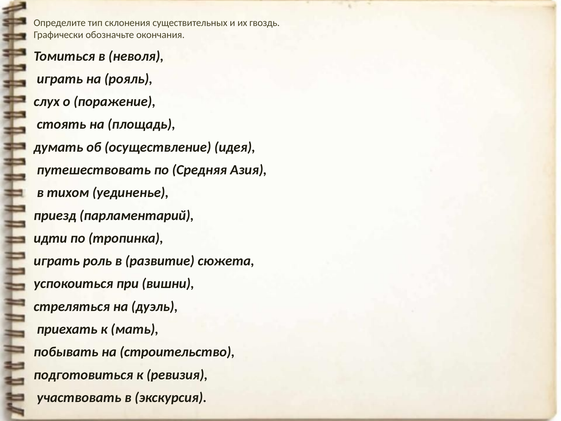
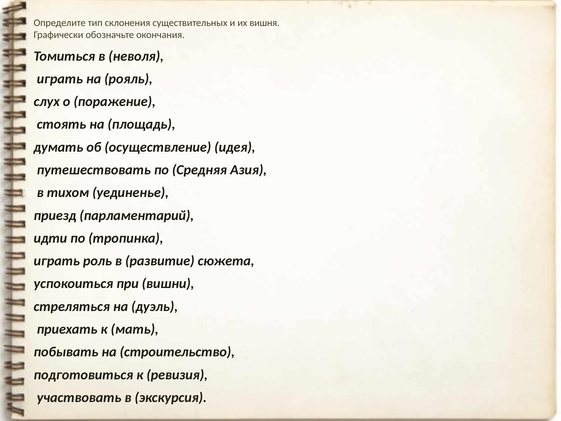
гвоздь: гвоздь -> вишня
